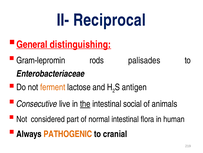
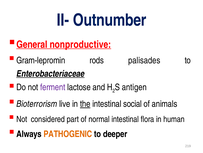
Reciprocal: Reciprocal -> Outnumber
distinguishing: distinguishing -> nonproductive
Enterobacteriaceae underline: none -> present
ferment colour: orange -> purple
Consecutive: Consecutive -> Bioterrorism
cranial: cranial -> deeper
